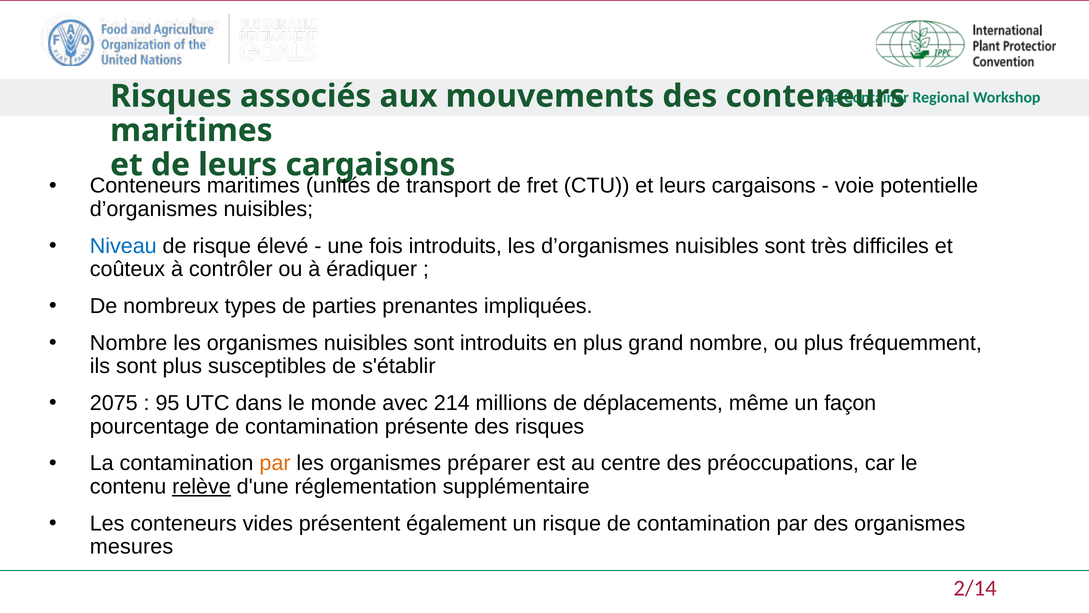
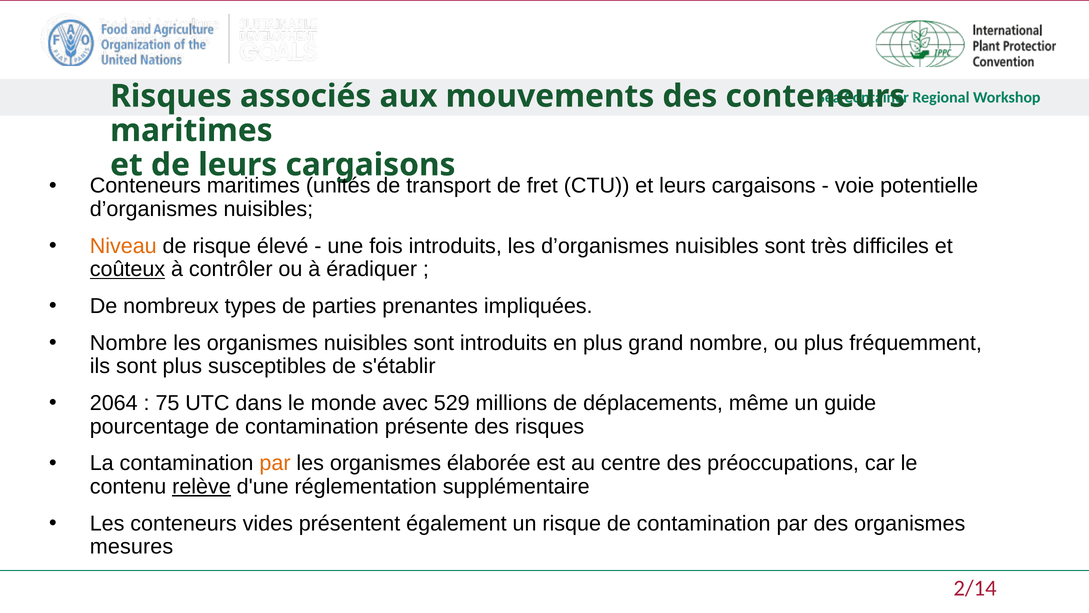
Niveau colour: blue -> orange
coûteux underline: none -> present
2075: 2075 -> 2064
95: 95 -> 75
214: 214 -> 529
façon: façon -> guide
préparer: préparer -> élaborée
